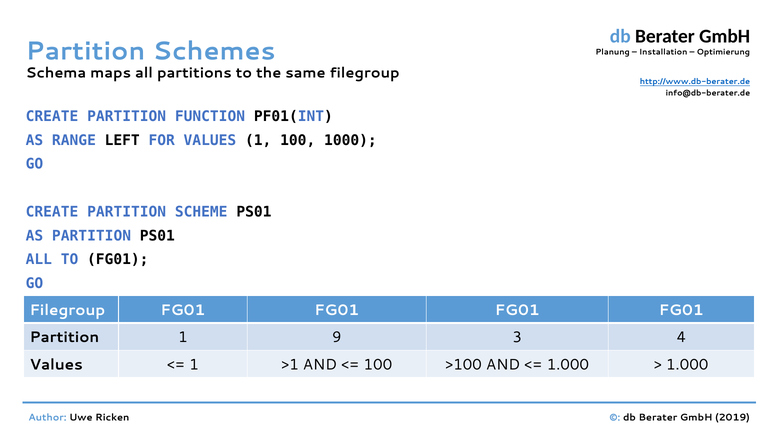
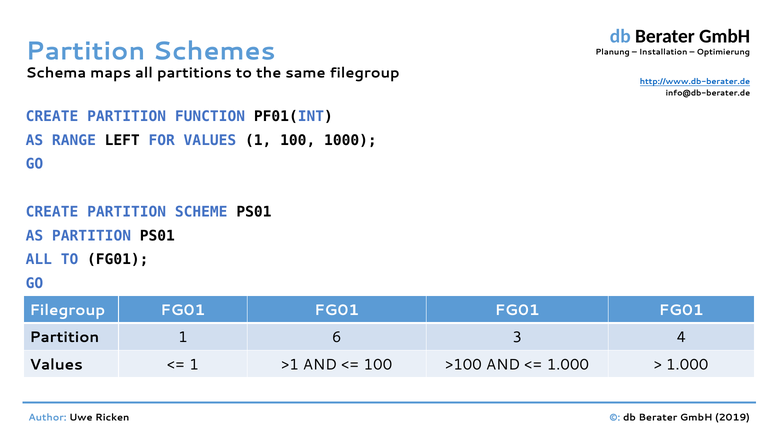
9: 9 -> 6
